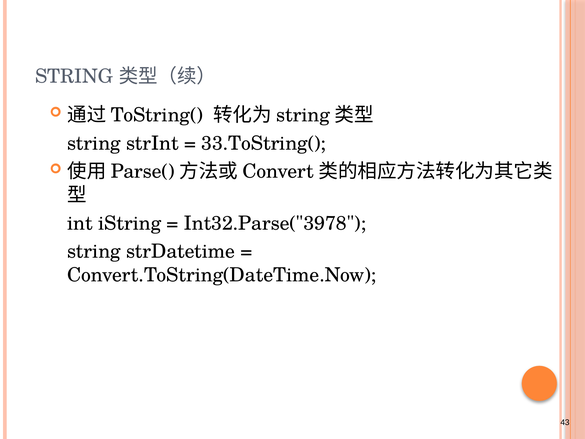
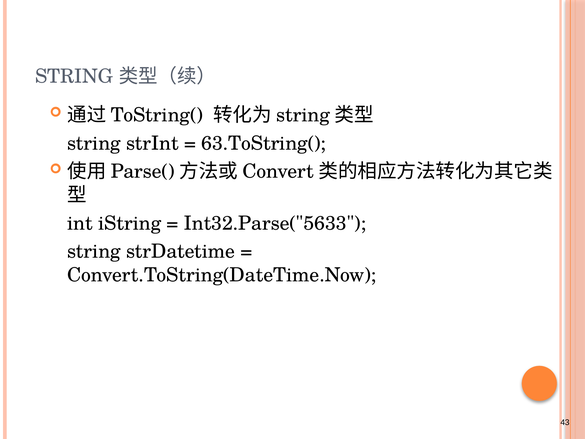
33.ToString(: 33.ToString( -> 63.ToString(
Int32.Parse("3978: Int32.Parse("3978 -> Int32.Parse("5633
